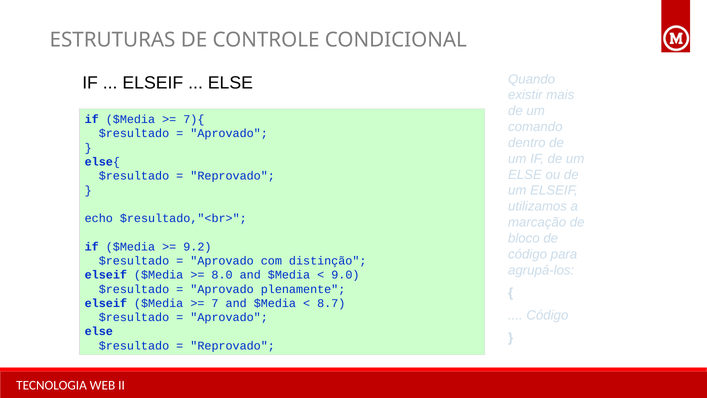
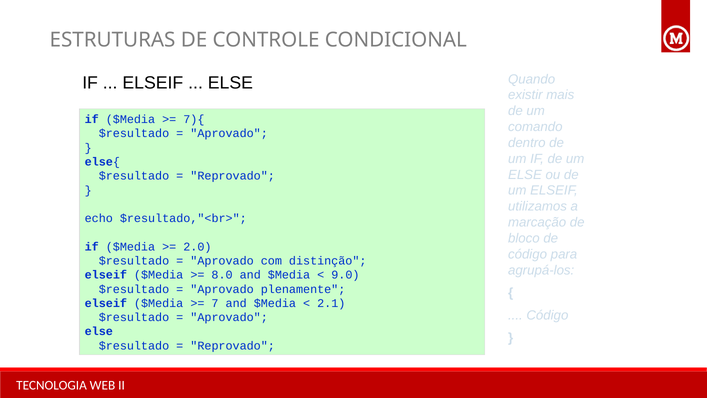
9.2: 9.2 -> 2.0
8.7: 8.7 -> 2.1
